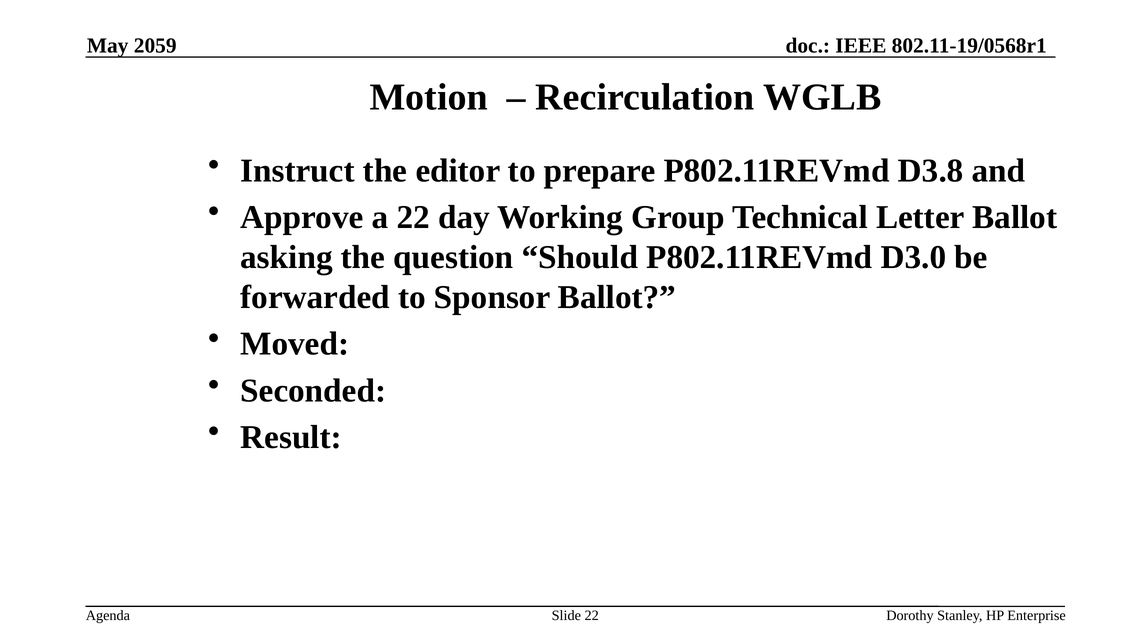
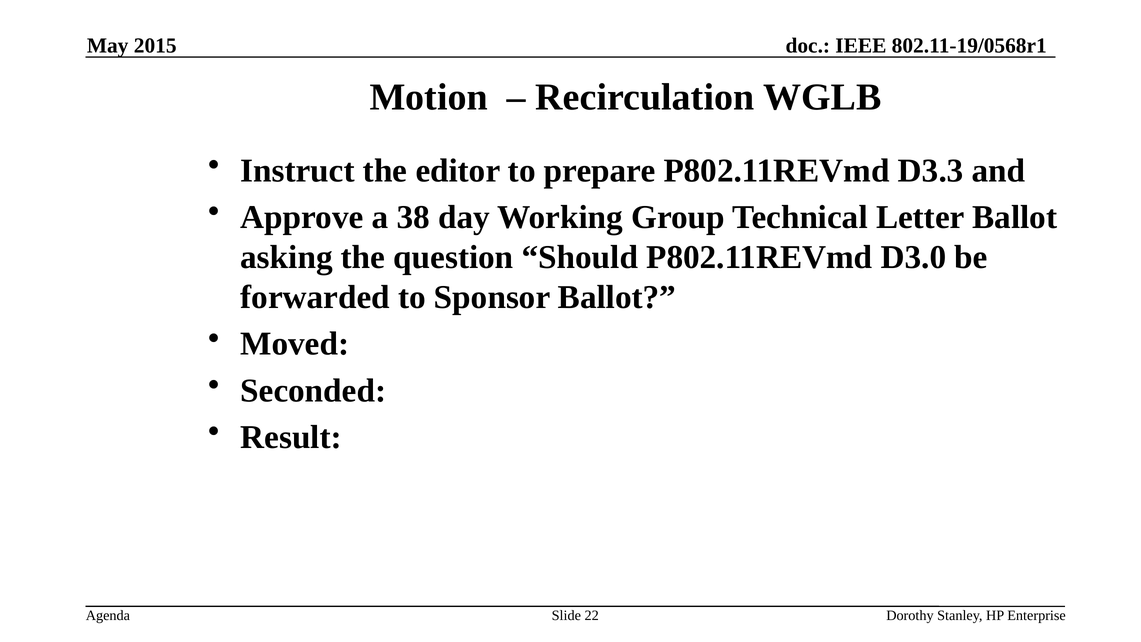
2059: 2059 -> 2015
D3.8: D3.8 -> D3.3
a 22: 22 -> 38
